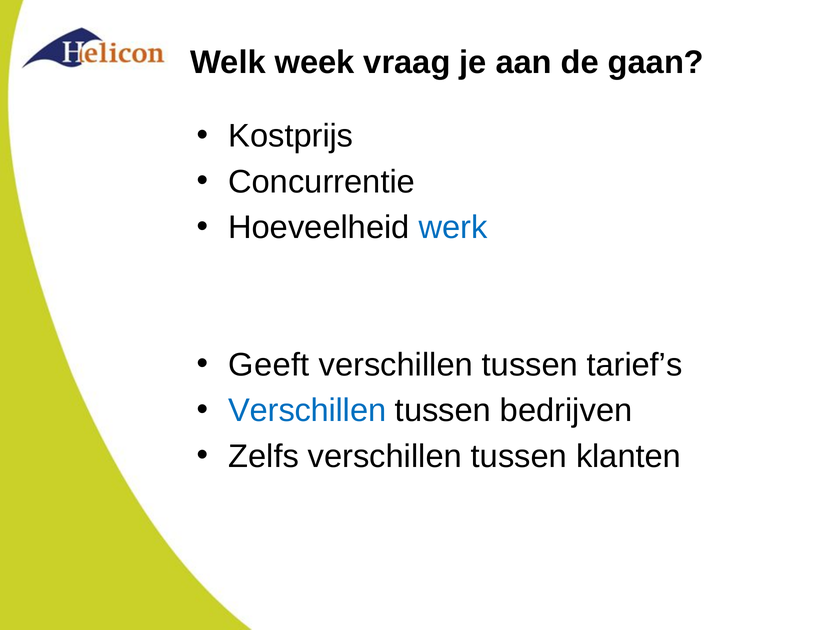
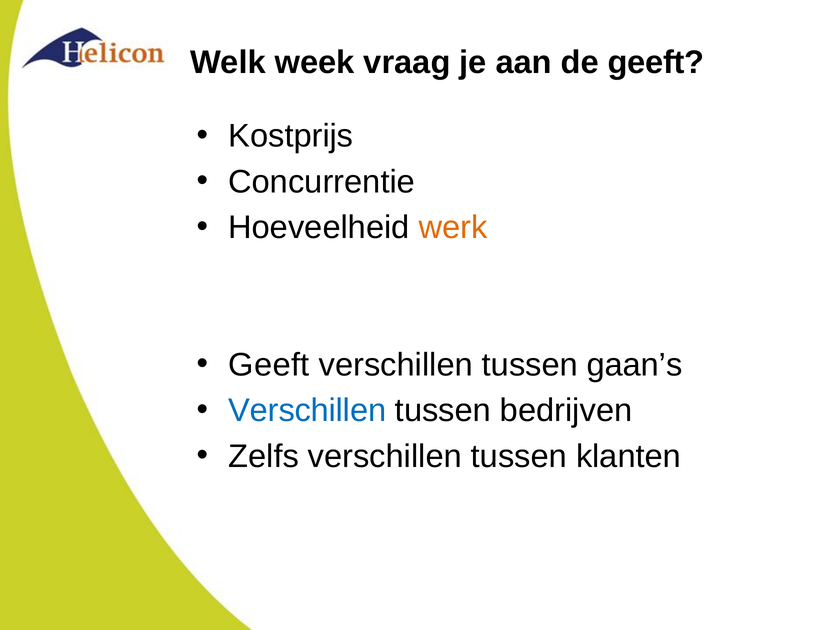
de gaan: gaan -> geeft
werk colour: blue -> orange
tarief’s: tarief’s -> gaan’s
